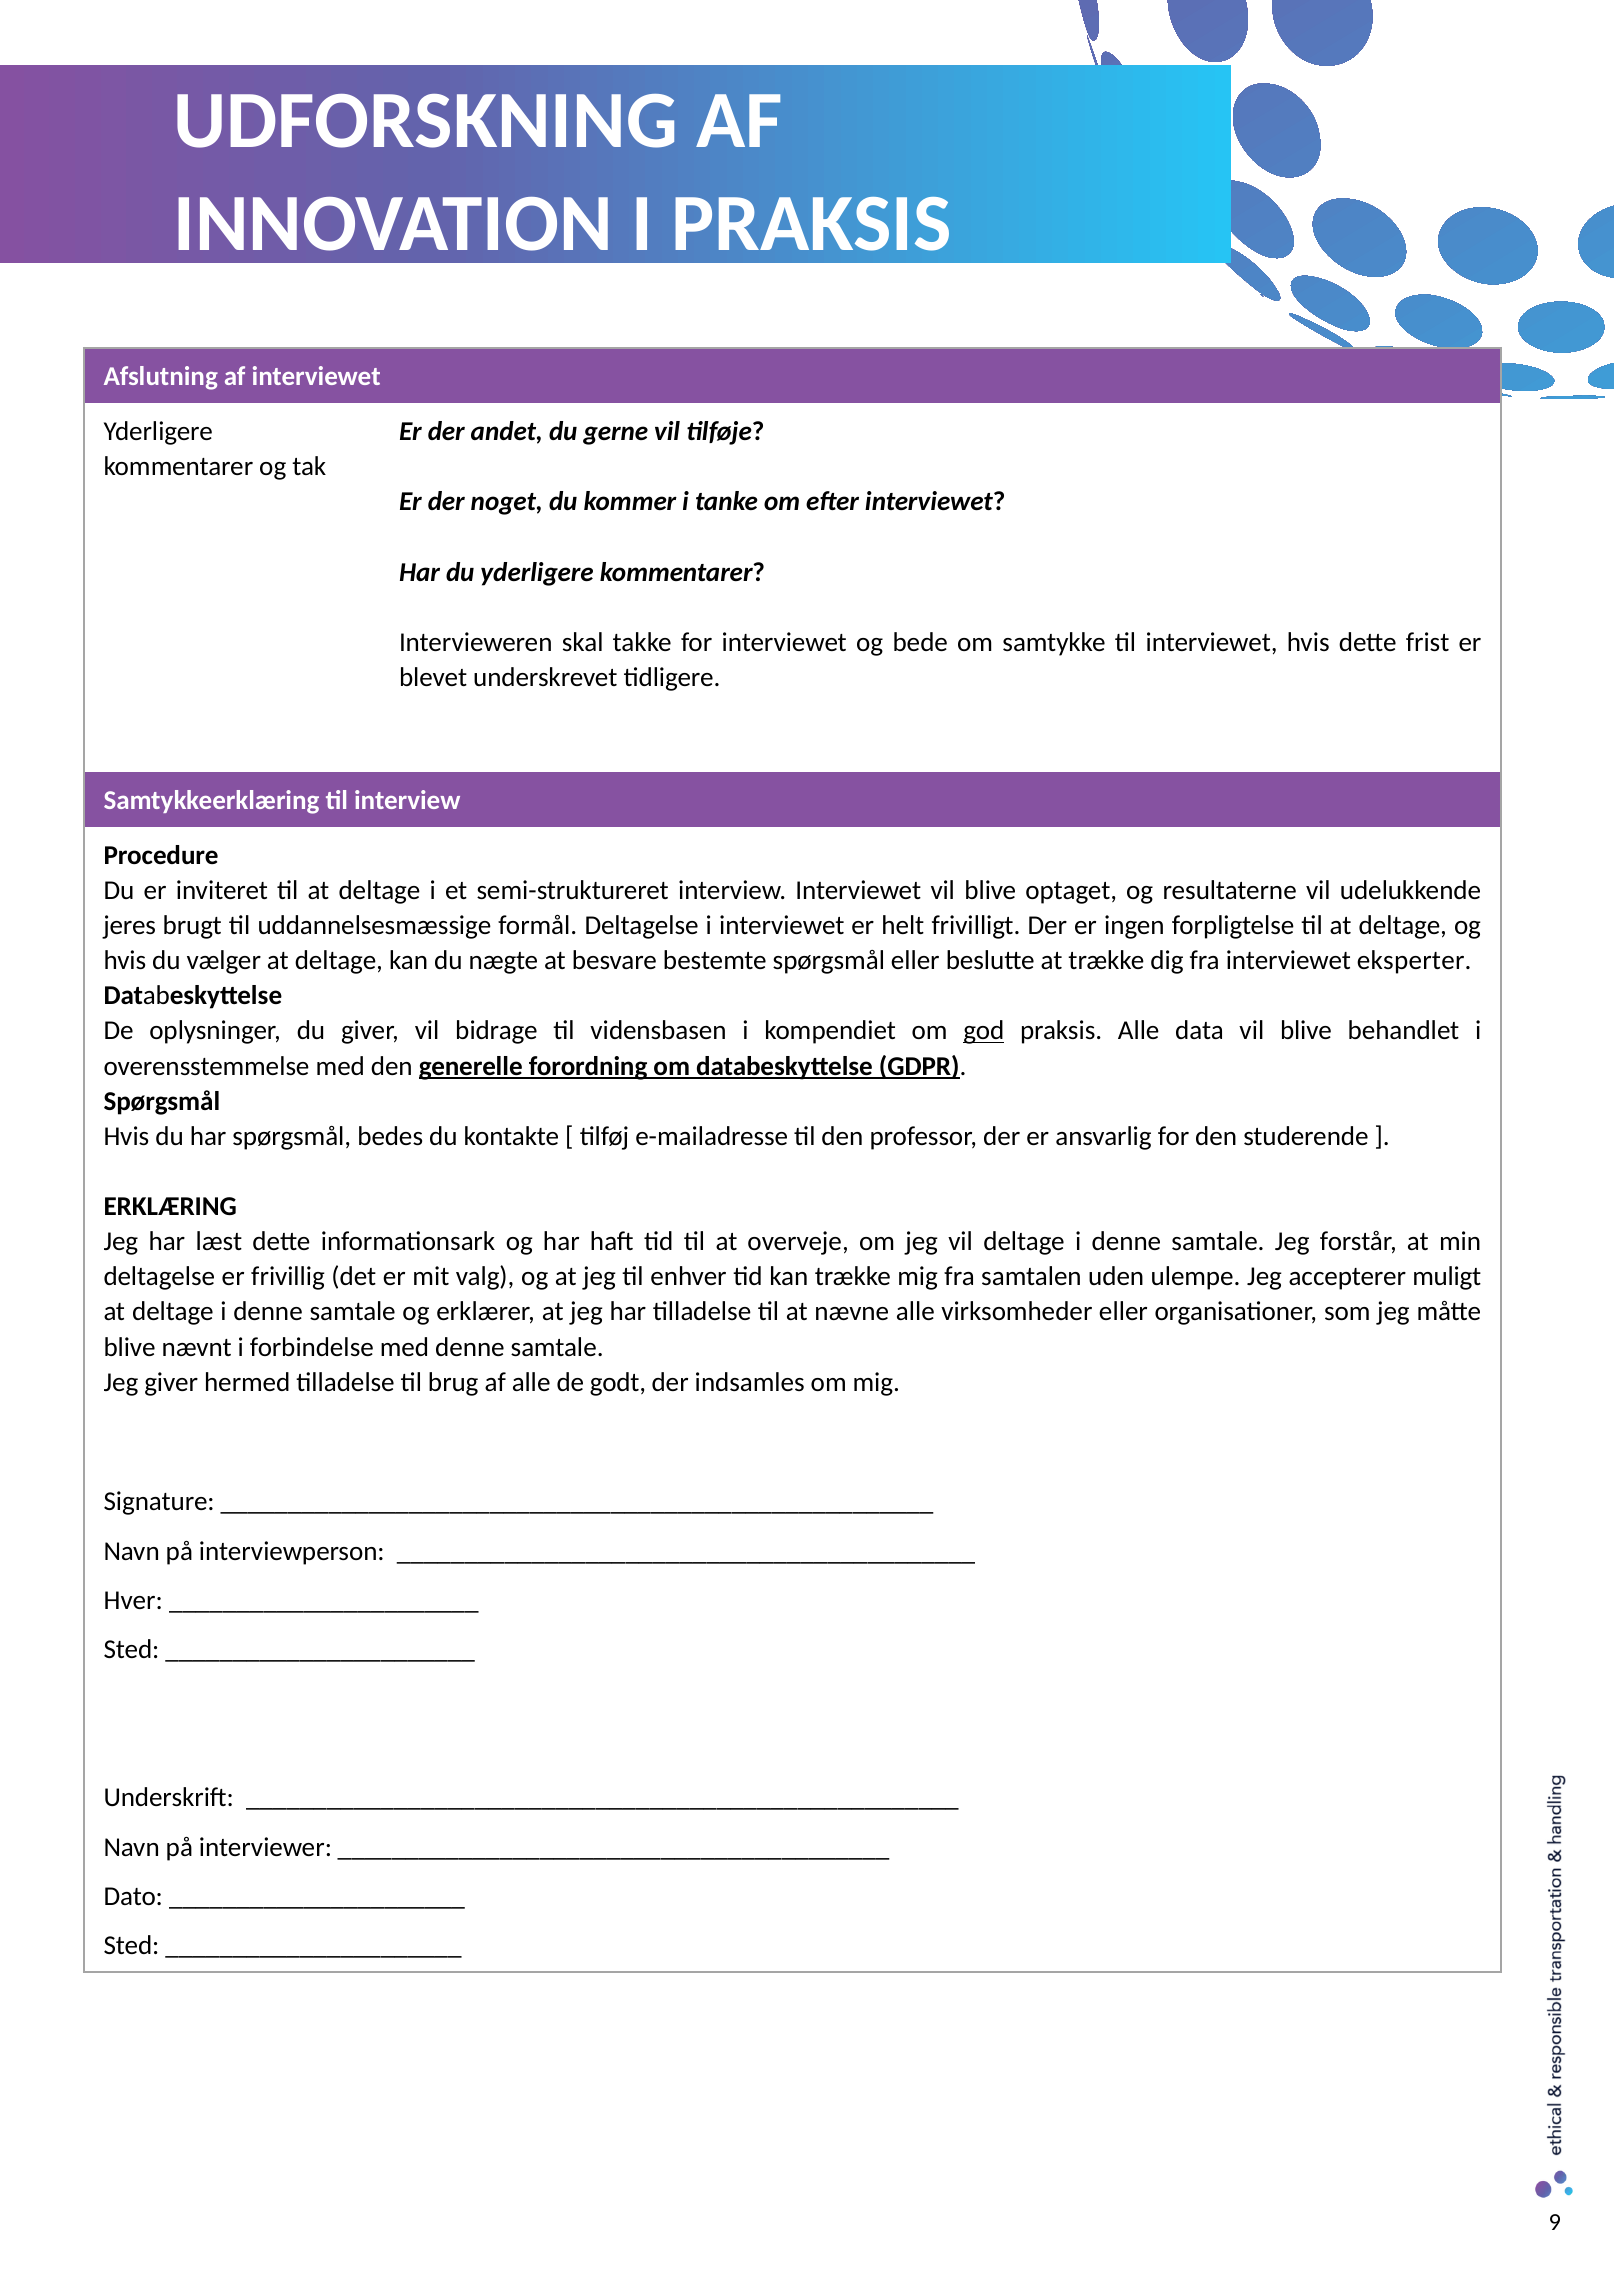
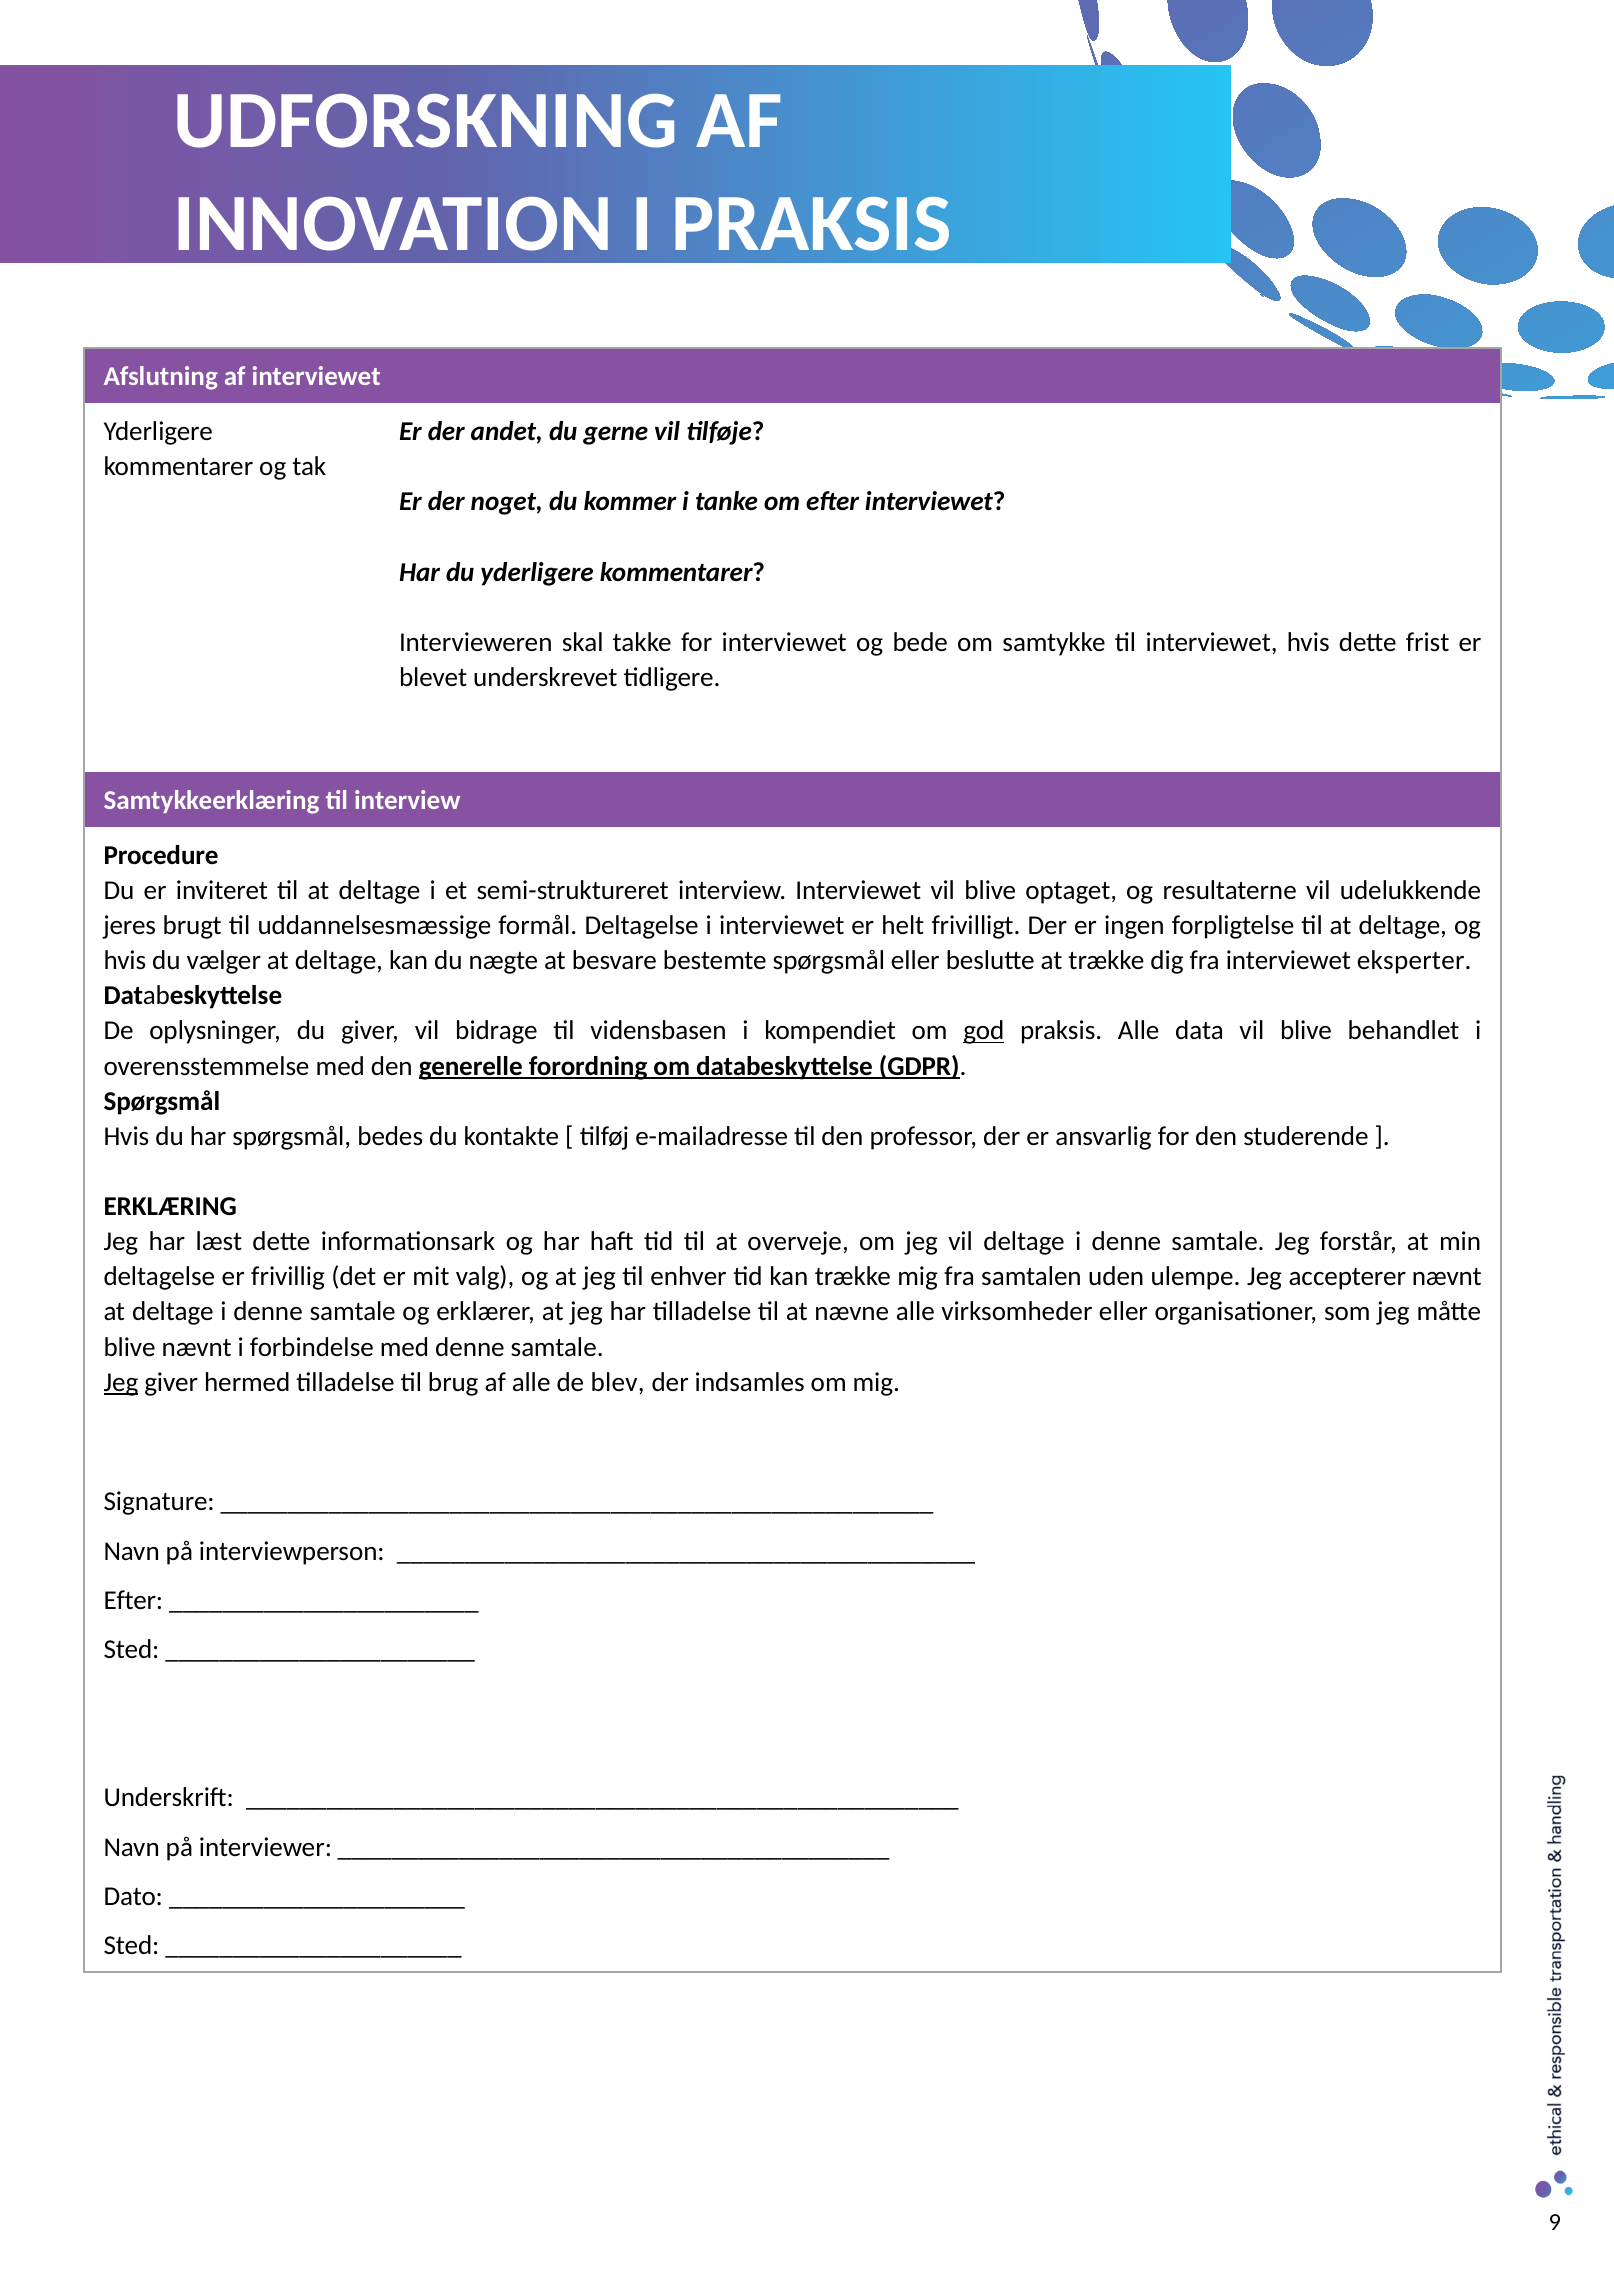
accepterer muligt: muligt -> nævnt
Jeg at (121, 1382) underline: none -> present
godt: godt -> blev
Hver at (133, 1600): Hver -> Efter
